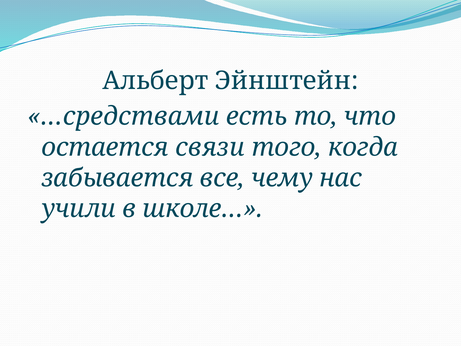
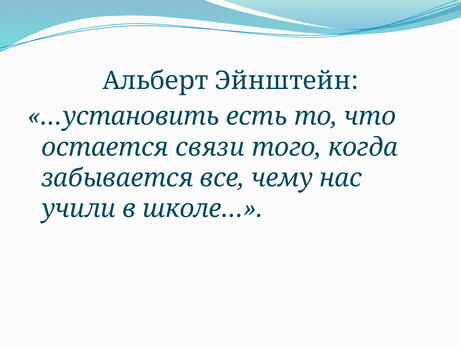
…средствами: …средствами -> …установить
